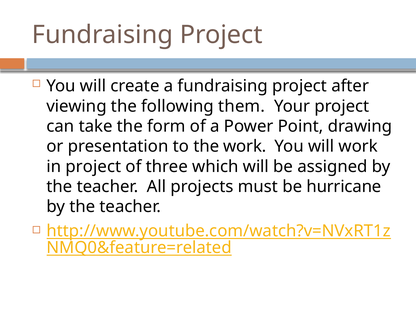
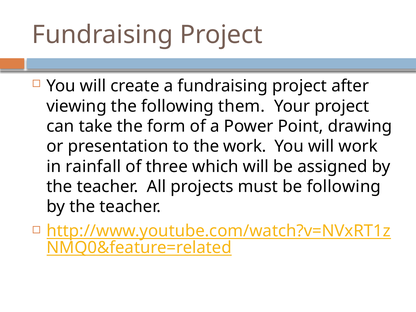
in project: project -> rainfall
be hurricane: hurricane -> following
